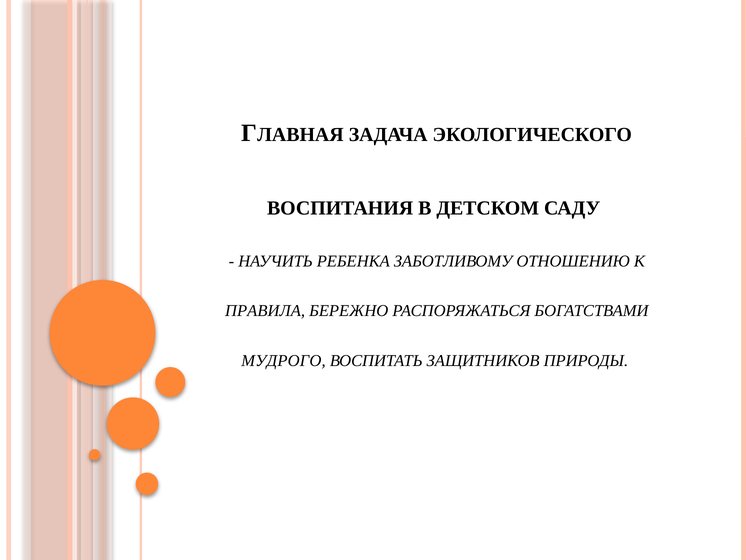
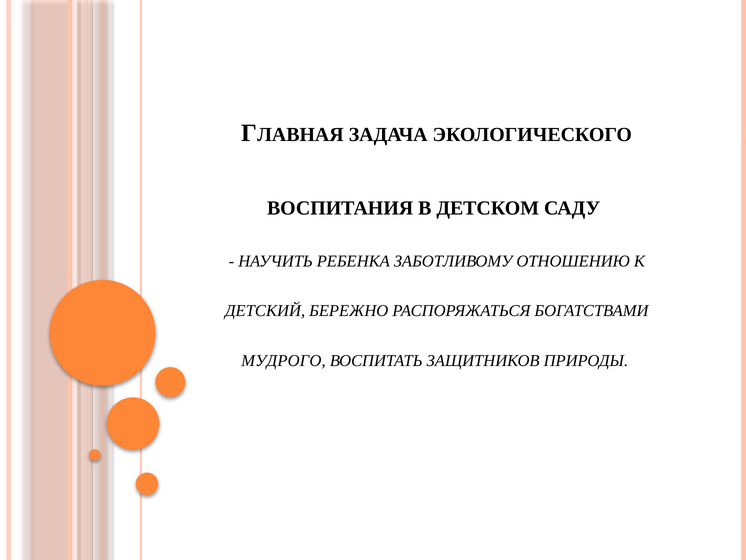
ПРАВИЛА: ПРАВИЛА -> ДЕТСКИЙ
